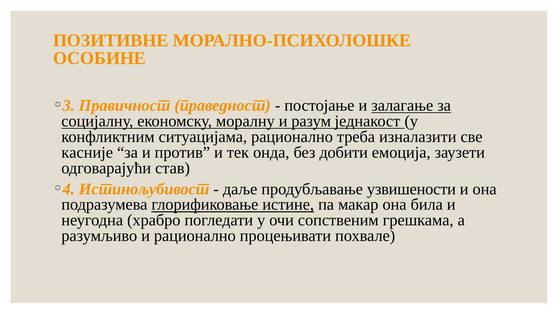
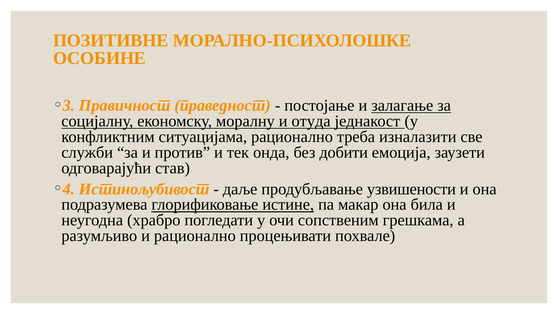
разум: разум -> отуда
касније: касније -> служби
